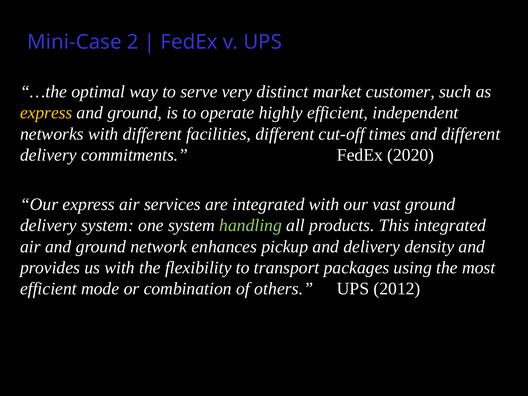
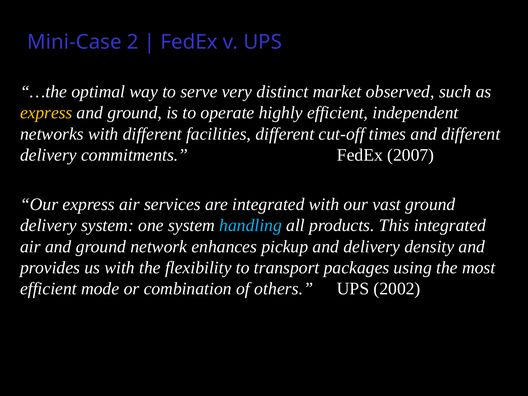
customer: customer -> observed
2020: 2020 -> 2007
handling colour: light green -> light blue
2012: 2012 -> 2002
